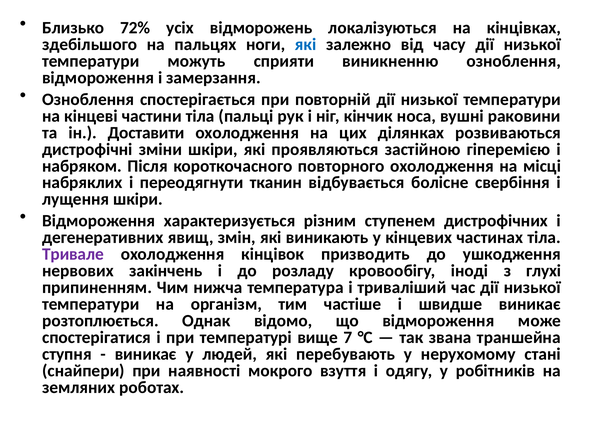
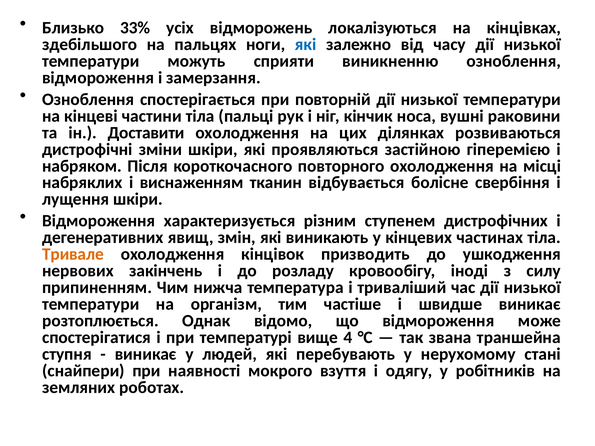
72%: 72% -> 33%
переодягнути: переодягнути -> виснаженням
Тривале colour: purple -> orange
глухі: глухі -> силу
7: 7 -> 4
